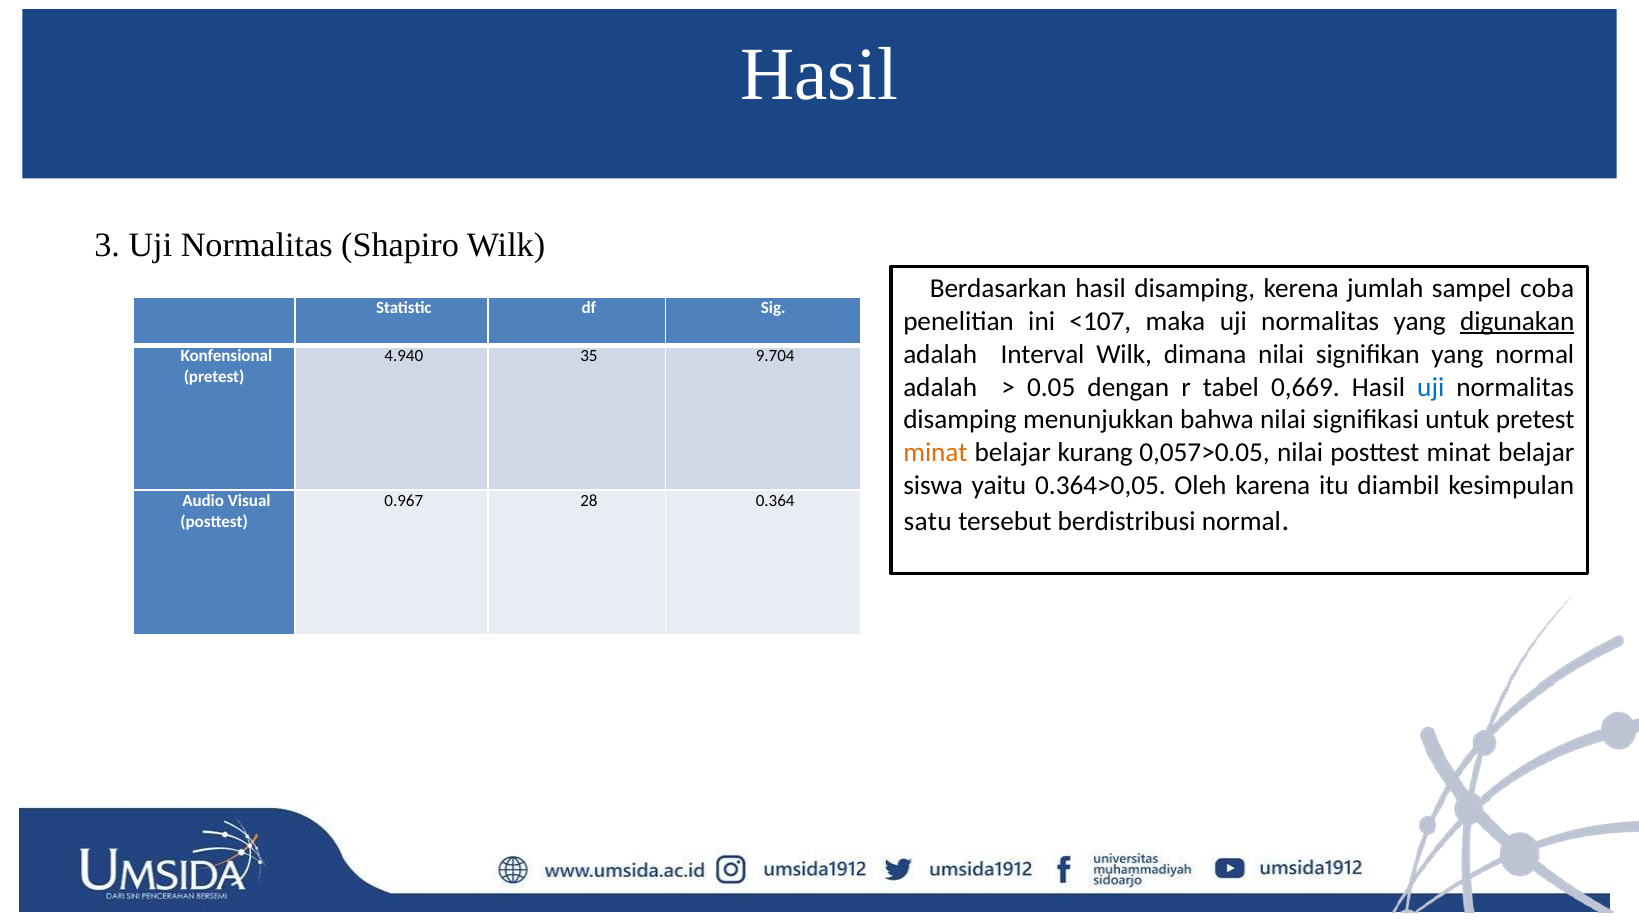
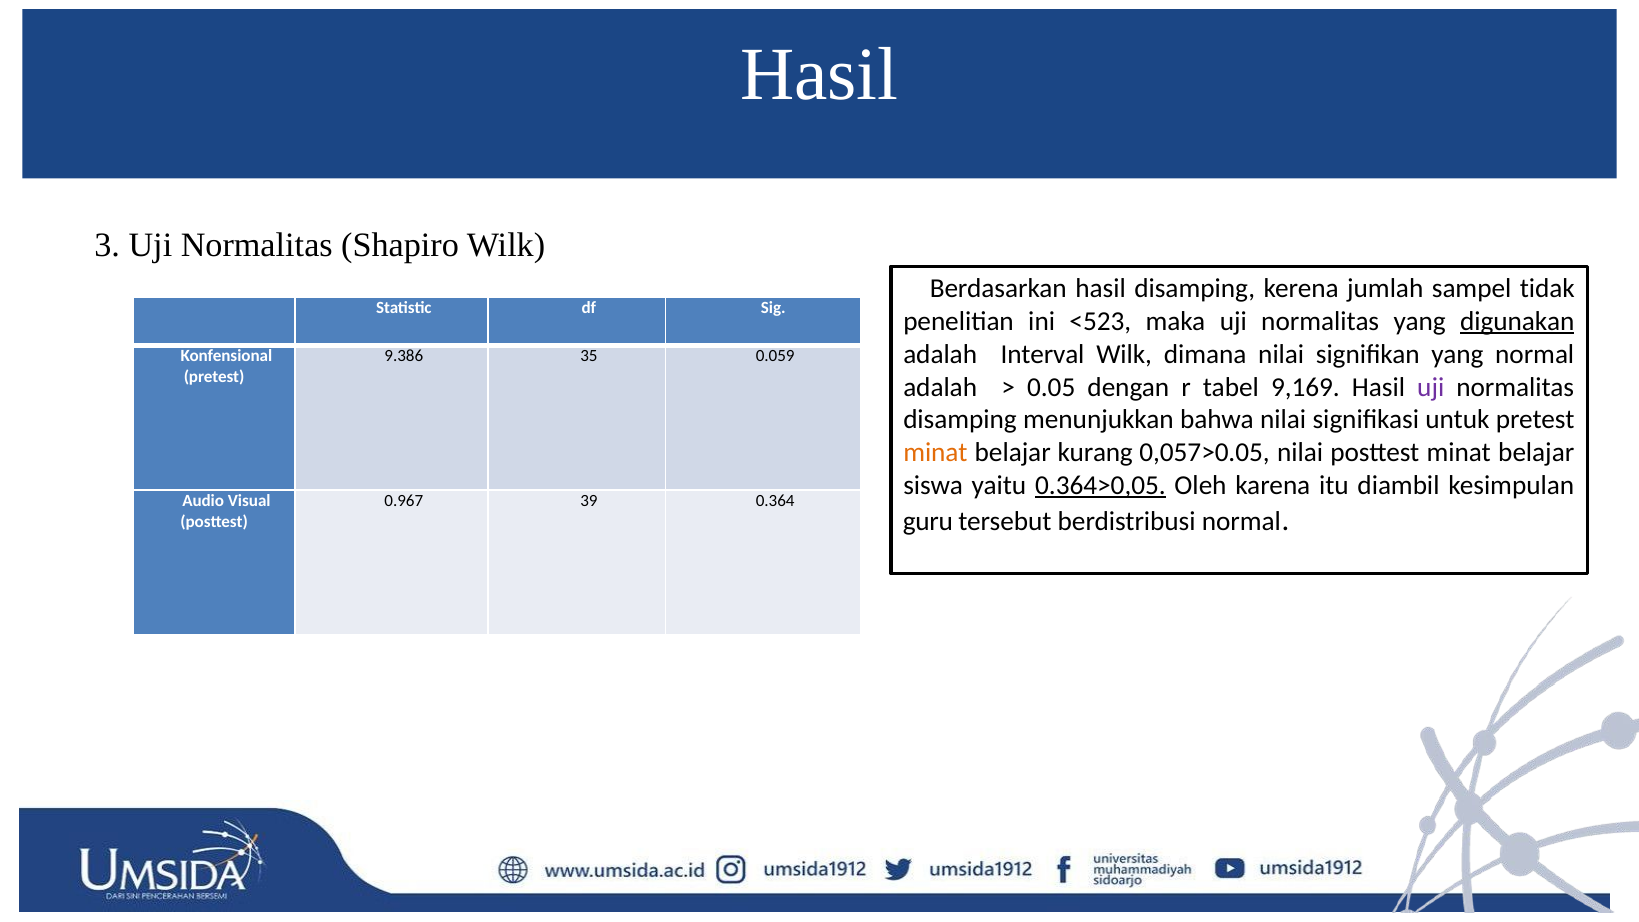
coba: coba -> tidak
<107: <107 -> <523
4.940: 4.940 -> 9.386
9.704: 9.704 -> 0.059
0,669: 0,669 -> 9,169
uji at (1431, 387) colour: blue -> purple
0.364>0,05 underline: none -> present
28: 28 -> 39
satu: satu -> guru
